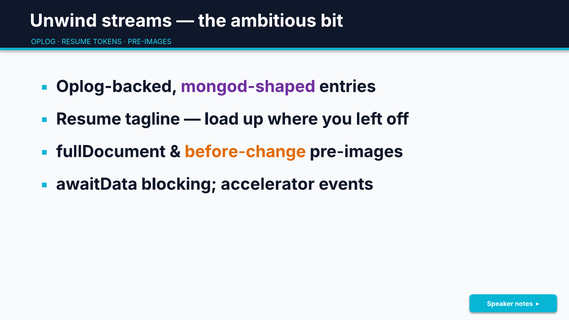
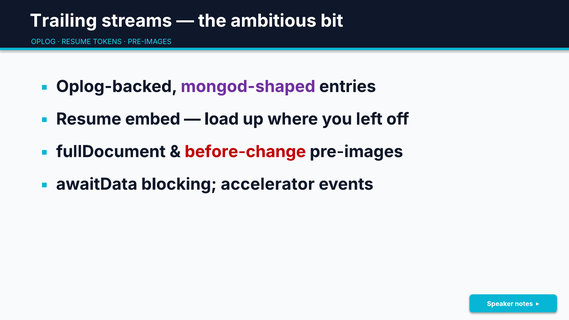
Unwind: Unwind -> Trailing
tagline: tagline -> embed
before-change colour: orange -> red
